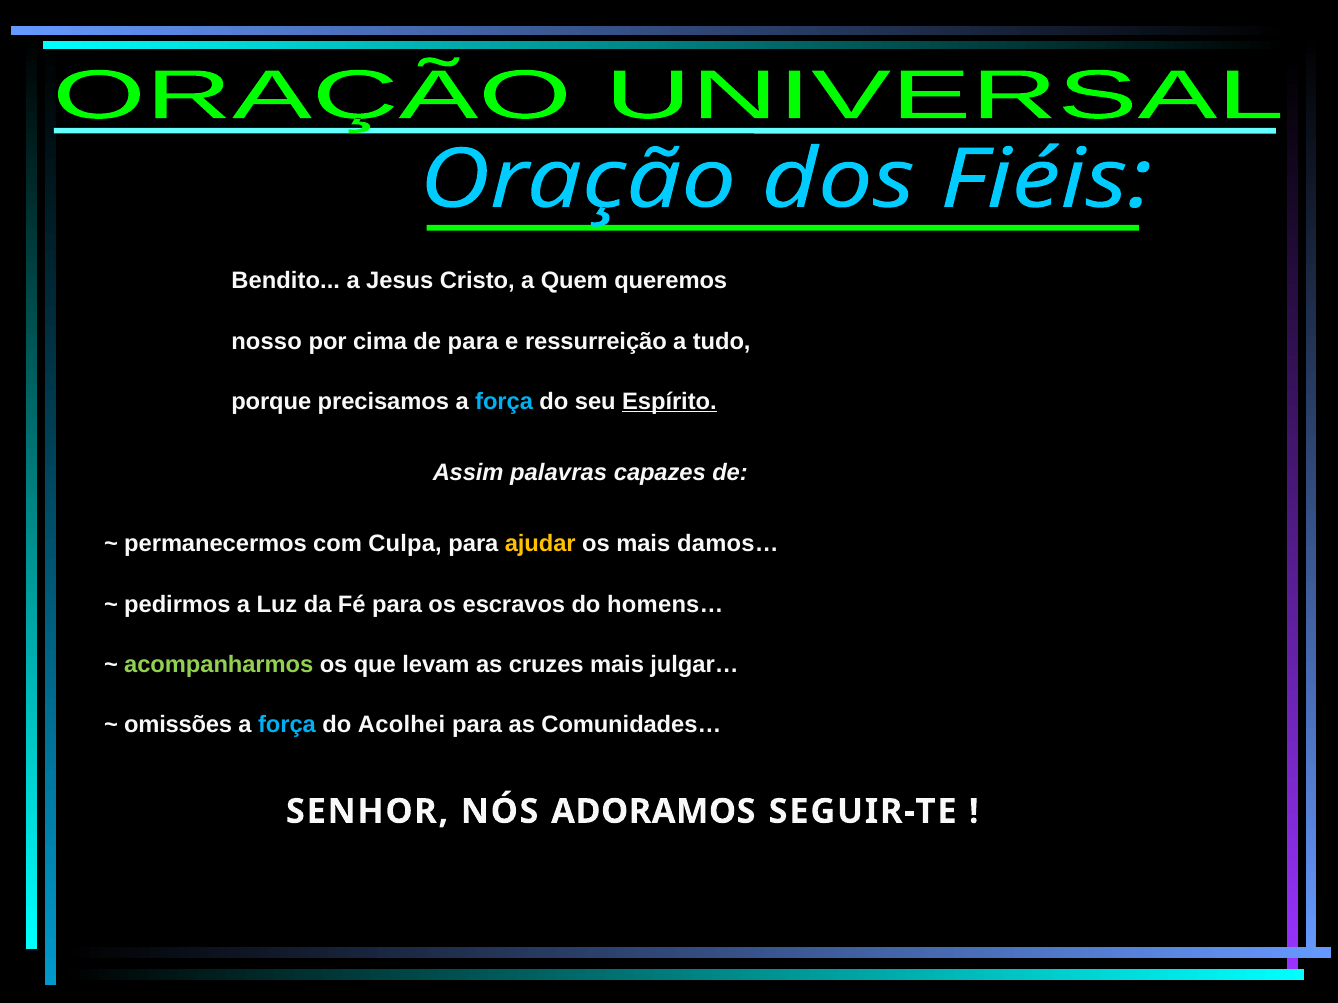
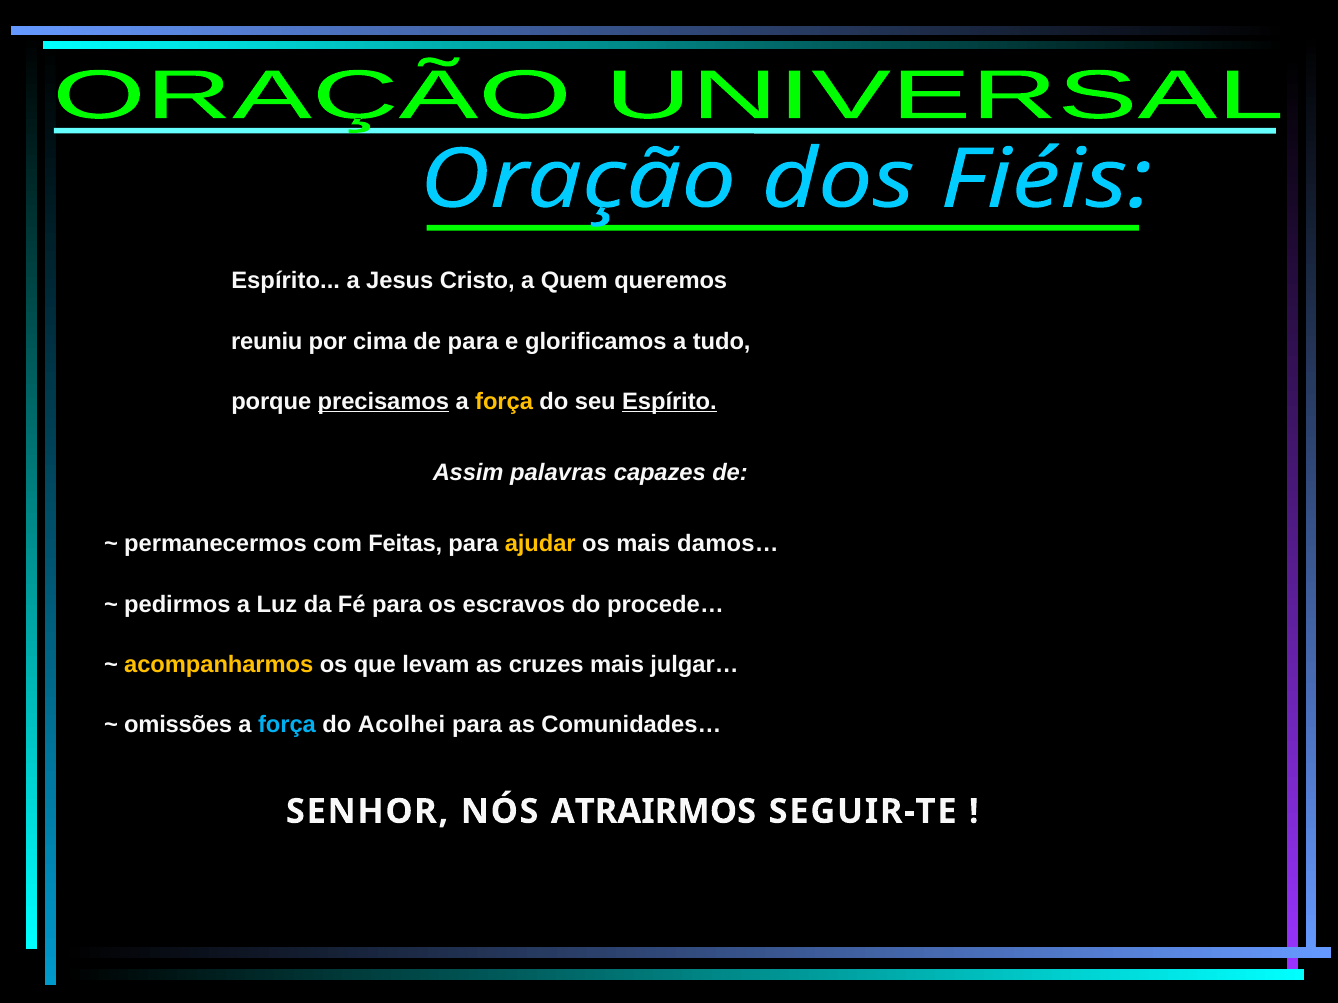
Bendito at (286, 281): Bendito -> Espírito
nosso: nosso -> reuniu
ressurreição: ressurreição -> glorificamos
precisamos underline: none -> present
força at (504, 402) colour: light blue -> yellow
Culpa: Culpa -> Feitas
homens…: homens… -> procede…
acompanharmos colour: light green -> yellow
ADORAMOS: ADORAMOS -> ATRAIRMOS
